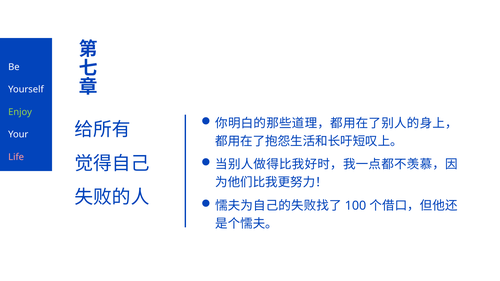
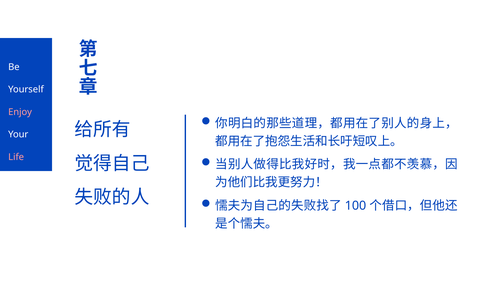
Enjoy colour: light green -> pink
